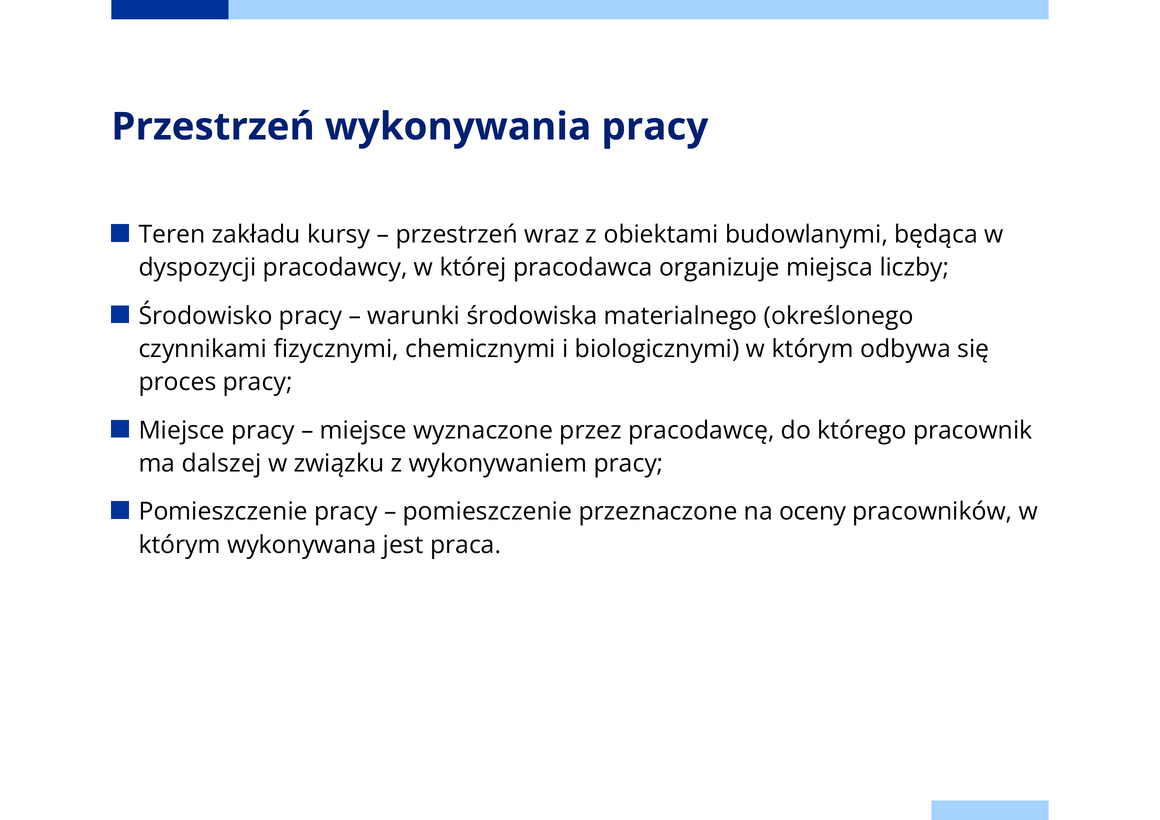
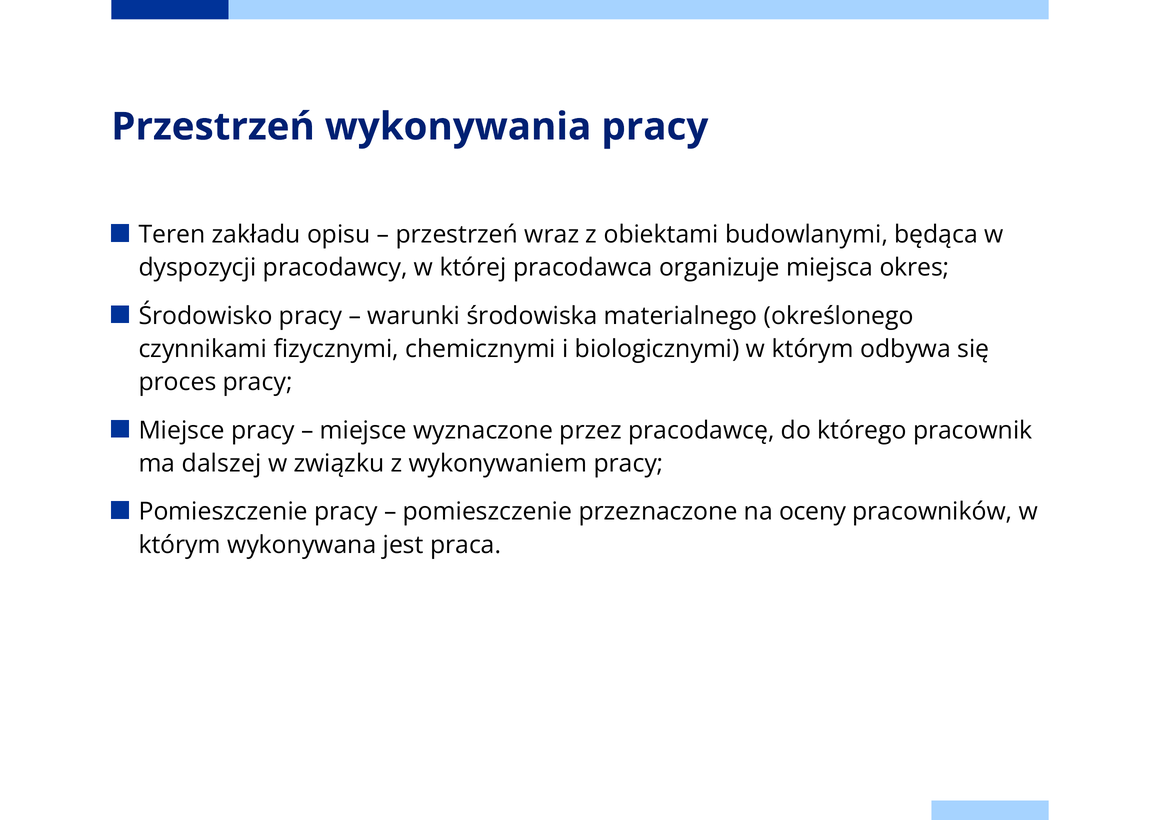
kursy: kursy -> opisu
liczby: liczby -> okres
